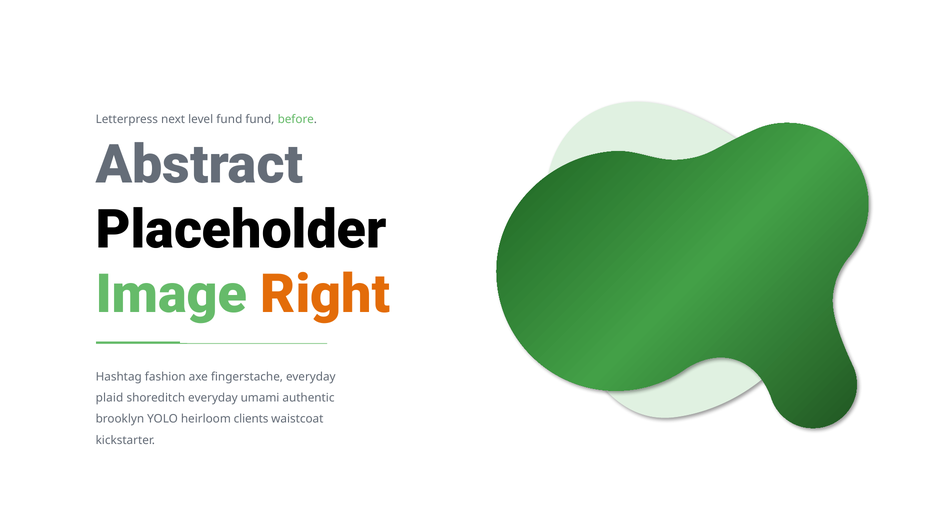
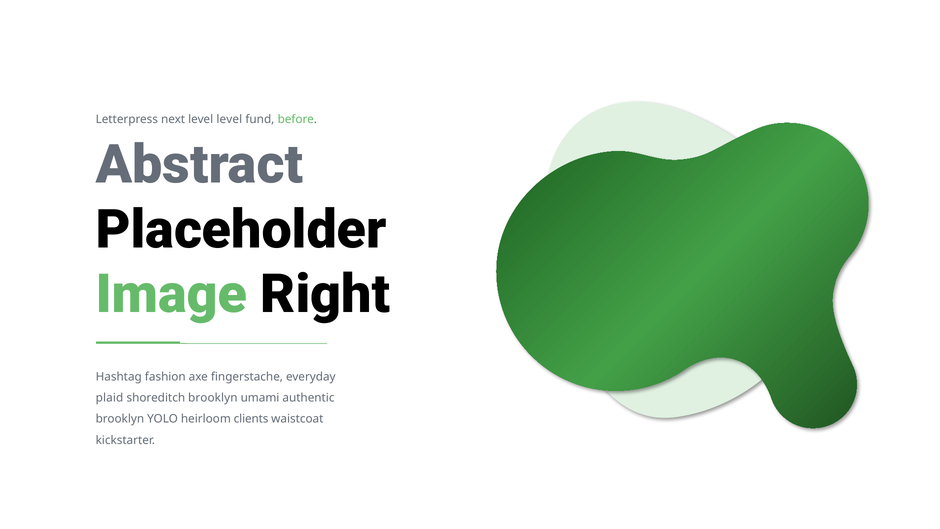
level fund: fund -> level
Right colour: orange -> black
shoreditch everyday: everyday -> brooklyn
